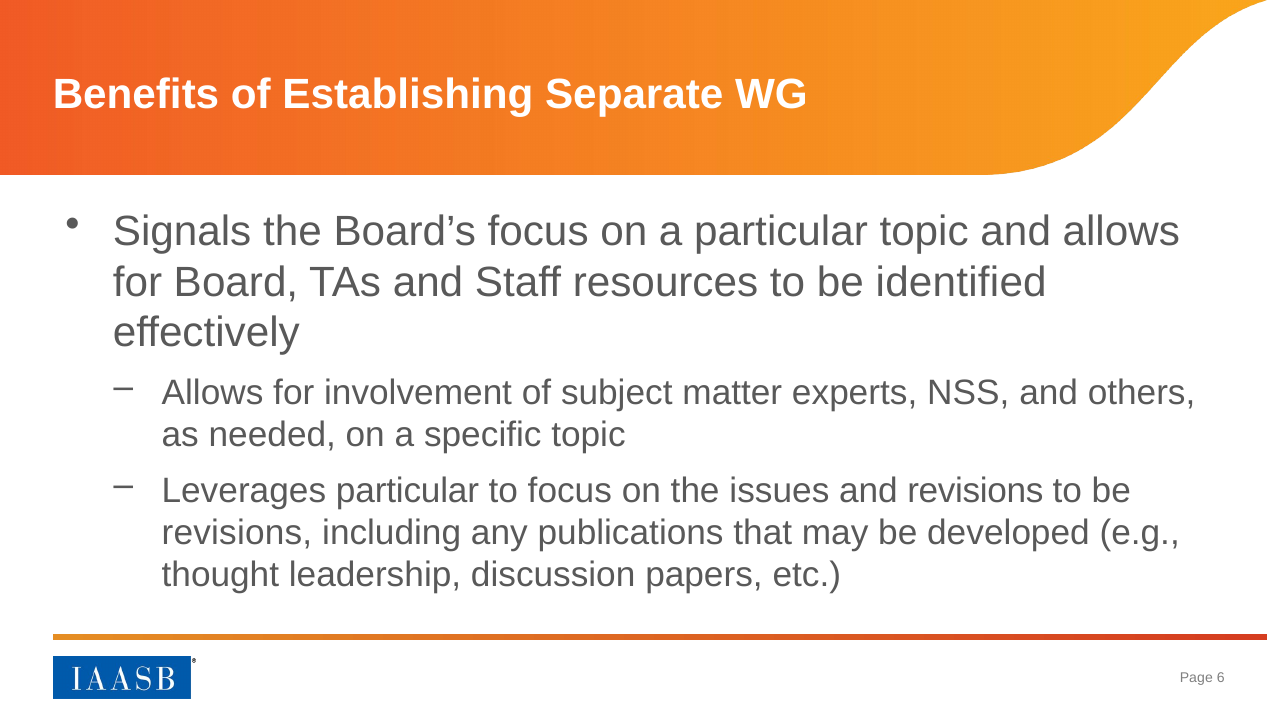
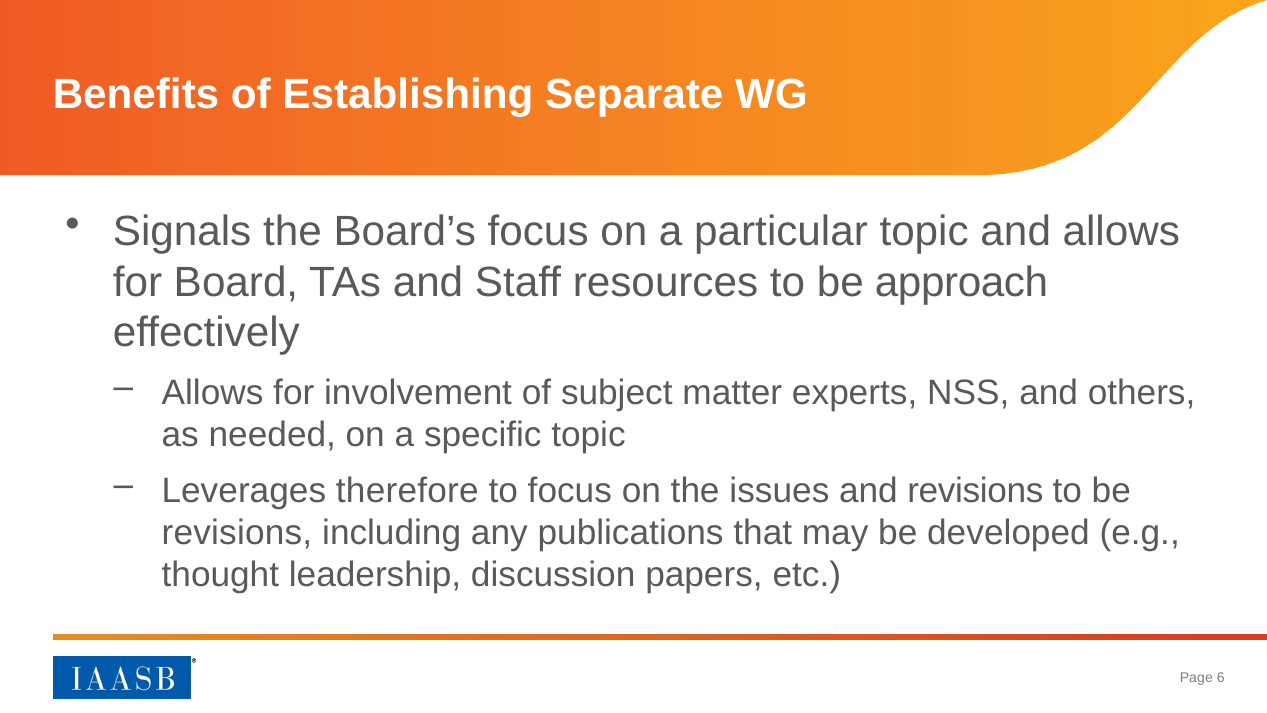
identified: identified -> approach
Leverages particular: particular -> therefore
